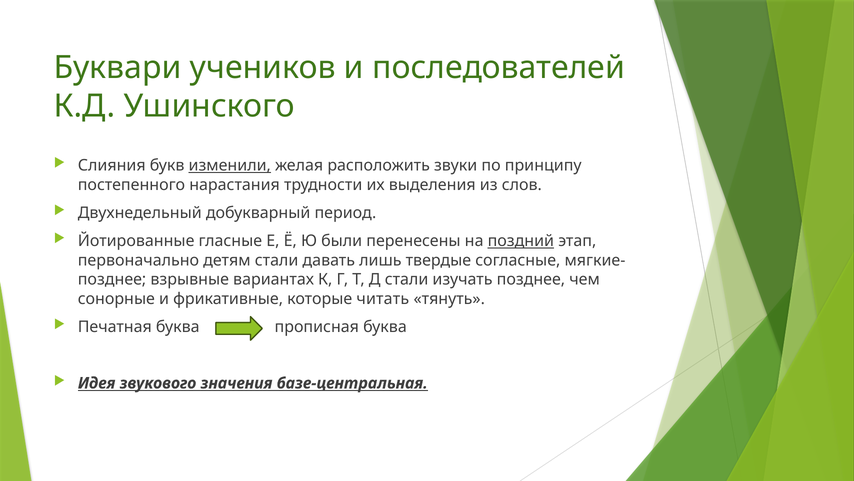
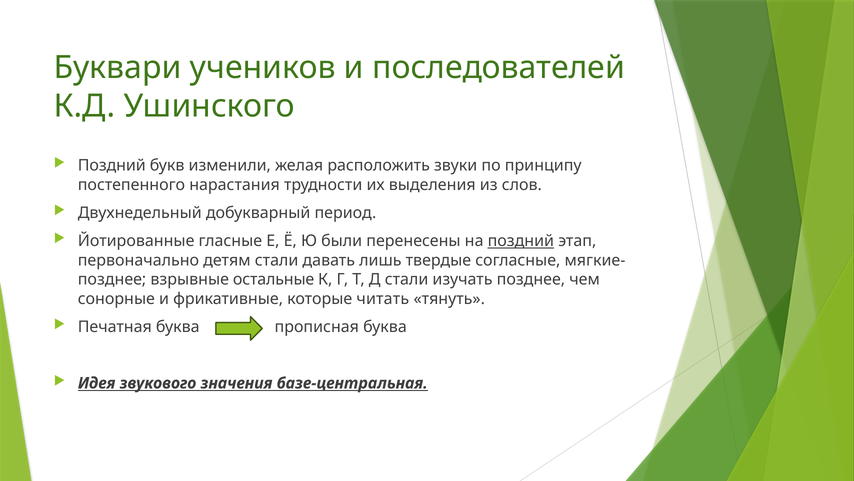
Слияния at (112, 165): Слияния -> Поздний
изменили underline: present -> none
вариантах: вариантах -> остальные
